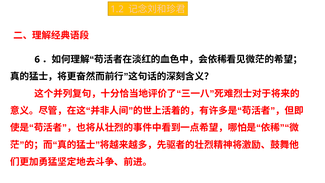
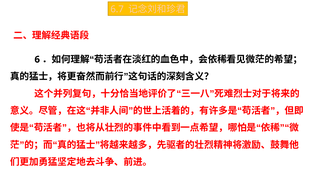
1.2: 1.2 -> 6.7
